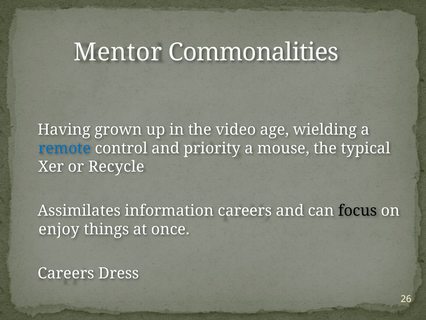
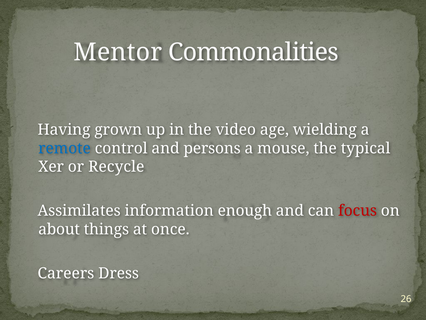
priority: priority -> persons
information careers: careers -> enough
focus colour: black -> red
enjoy: enjoy -> about
